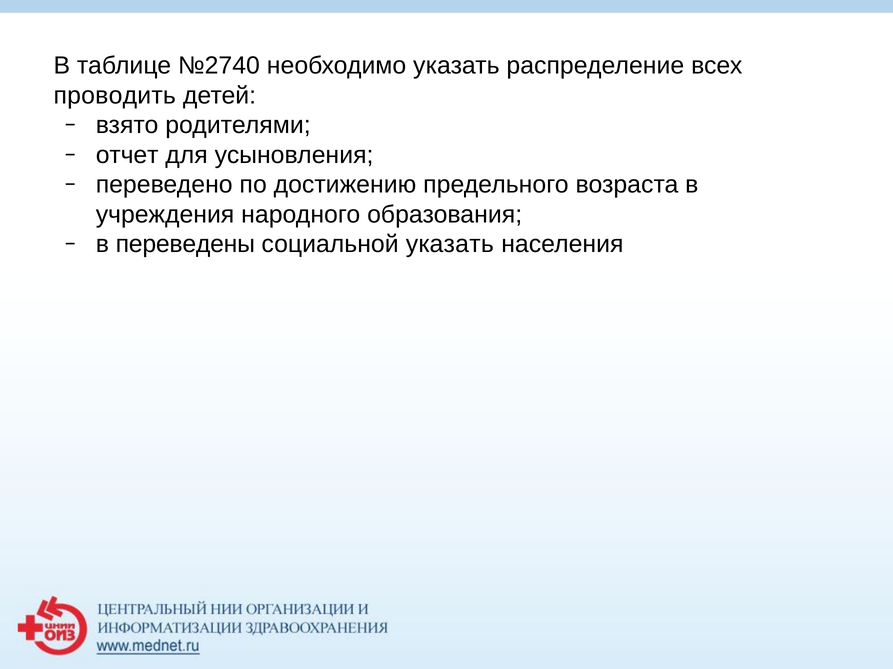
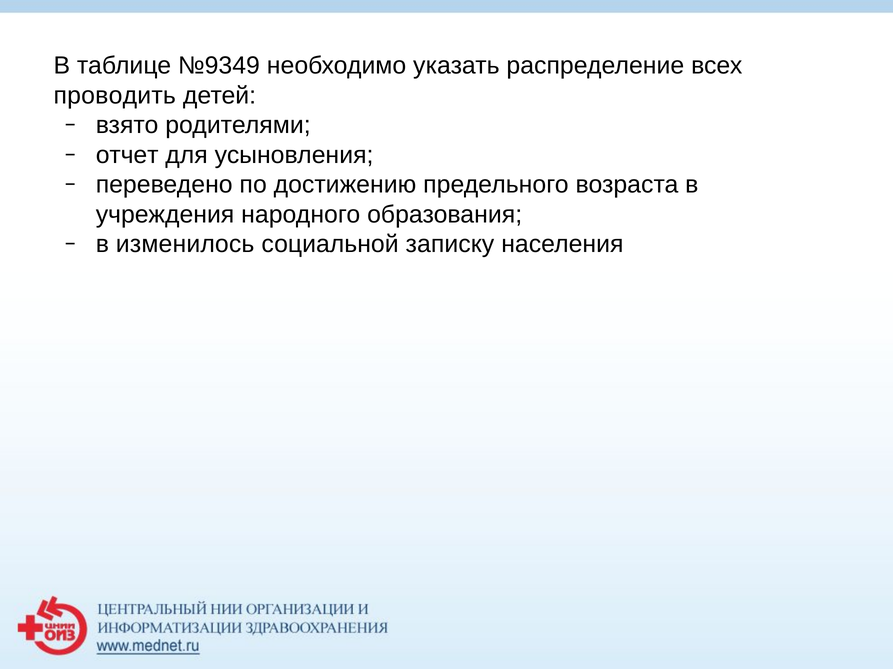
№2740: №2740 -> №9349
переведены: переведены -> изменилось
социальной указать: указать -> записку
